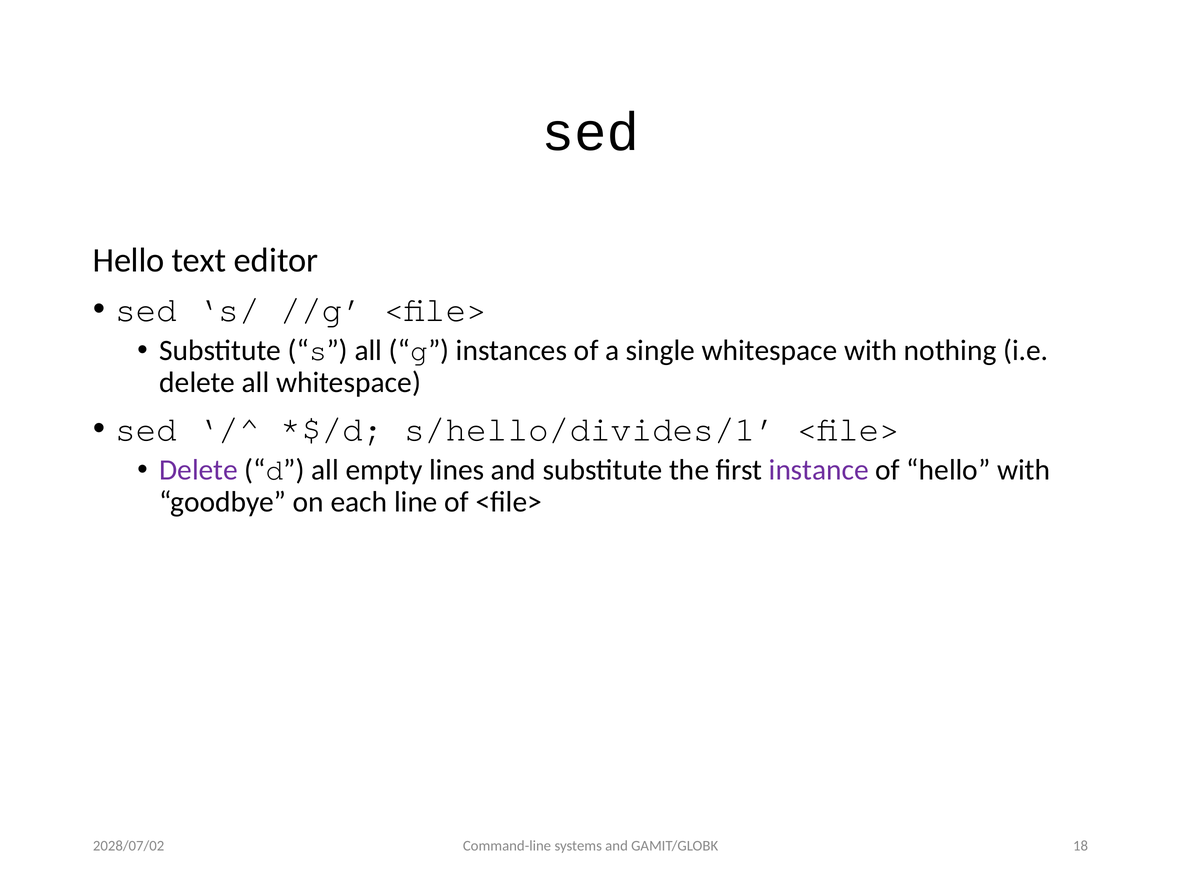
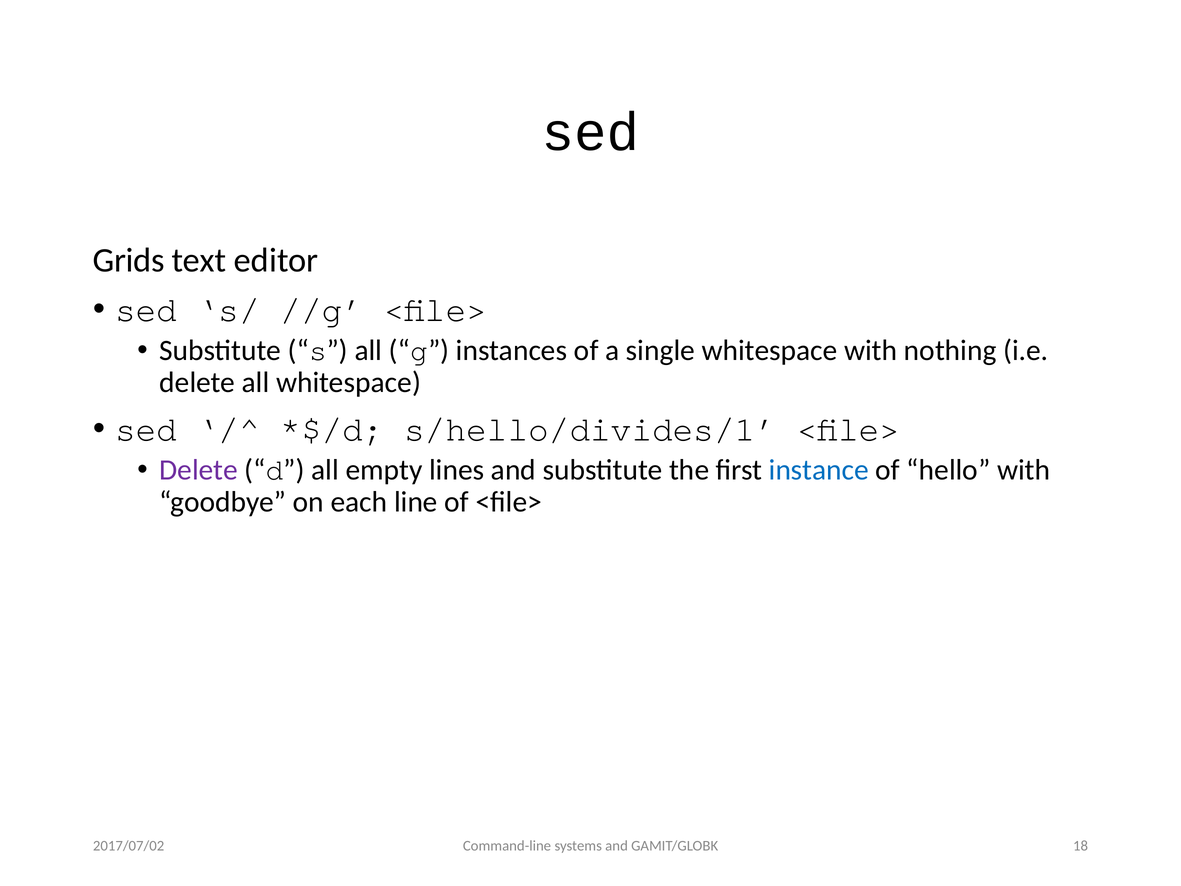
Hello at (129, 260): Hello -> Grids
instance colour: purple -> blue
2028/07/02: 2028/07/02 -> 2017/07/02
